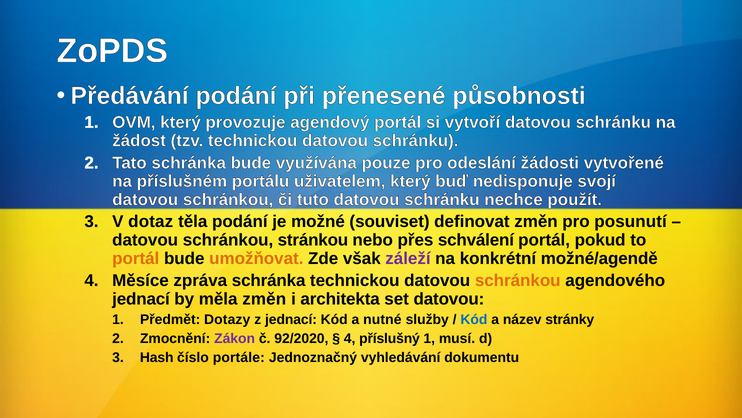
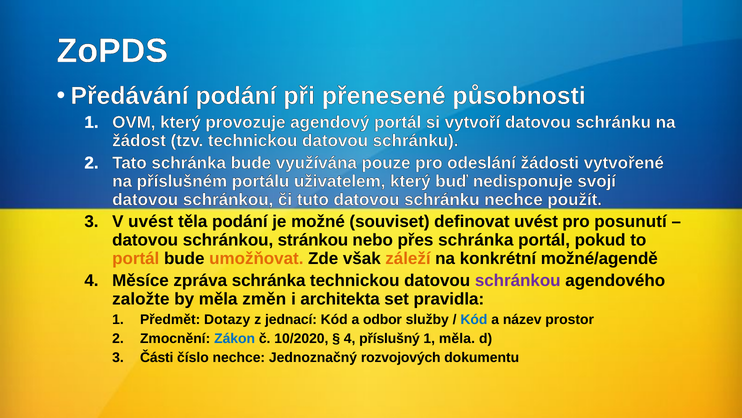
V dotaz: dotaz -> uvést
definovat změn: změn -> uvést
přes schválení: schválení -> schránka
záleží colour: purple -> orange
schránkou at (518, 280) colour: orange -> purple
jednací at (141, 299): jednací -> založte
set datovou: datovou -> pravidla
nutné: nutné -> odbor
stránky: stránky -> prostor
Zákon colour: purple -> blue
92/2020: 92/2020 -> 10/2020
1 musí: musí -> měla
Hash: Hash -> Části
číslo portále: portále -> nechce
vyhledávání: vyhledávání -> rozvojových
